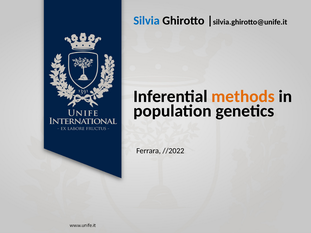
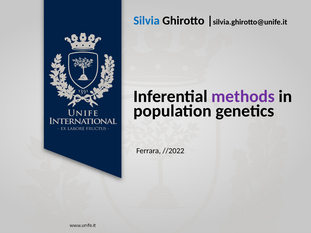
methods colour: orange -> purple
